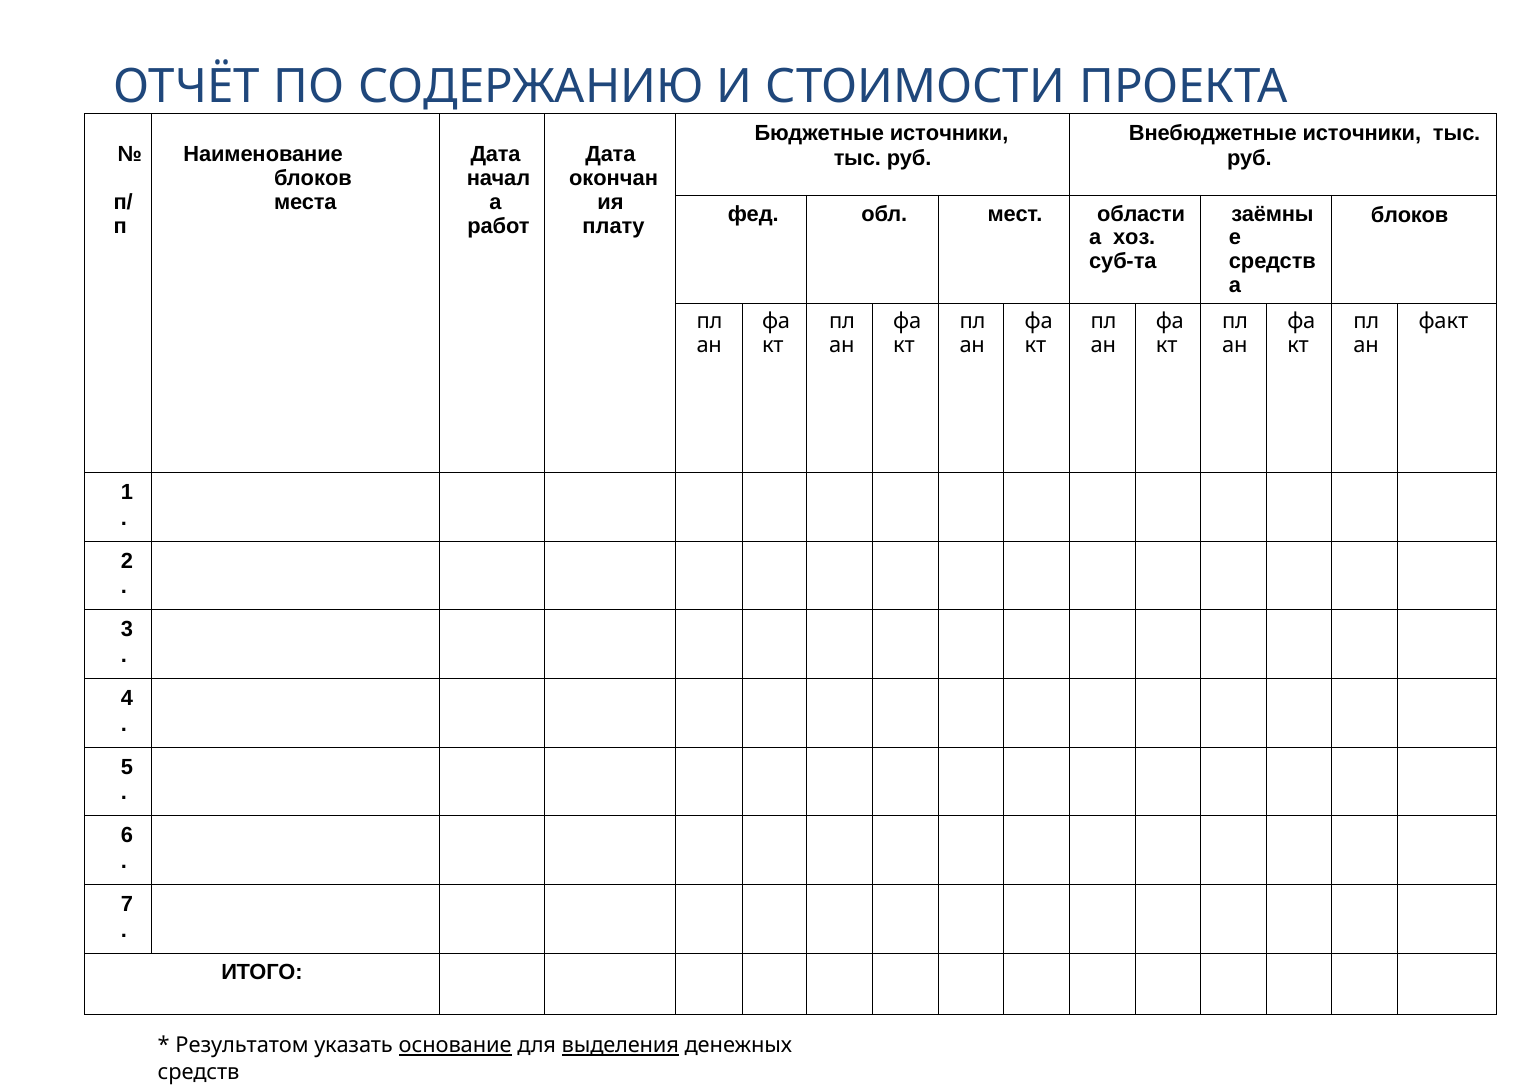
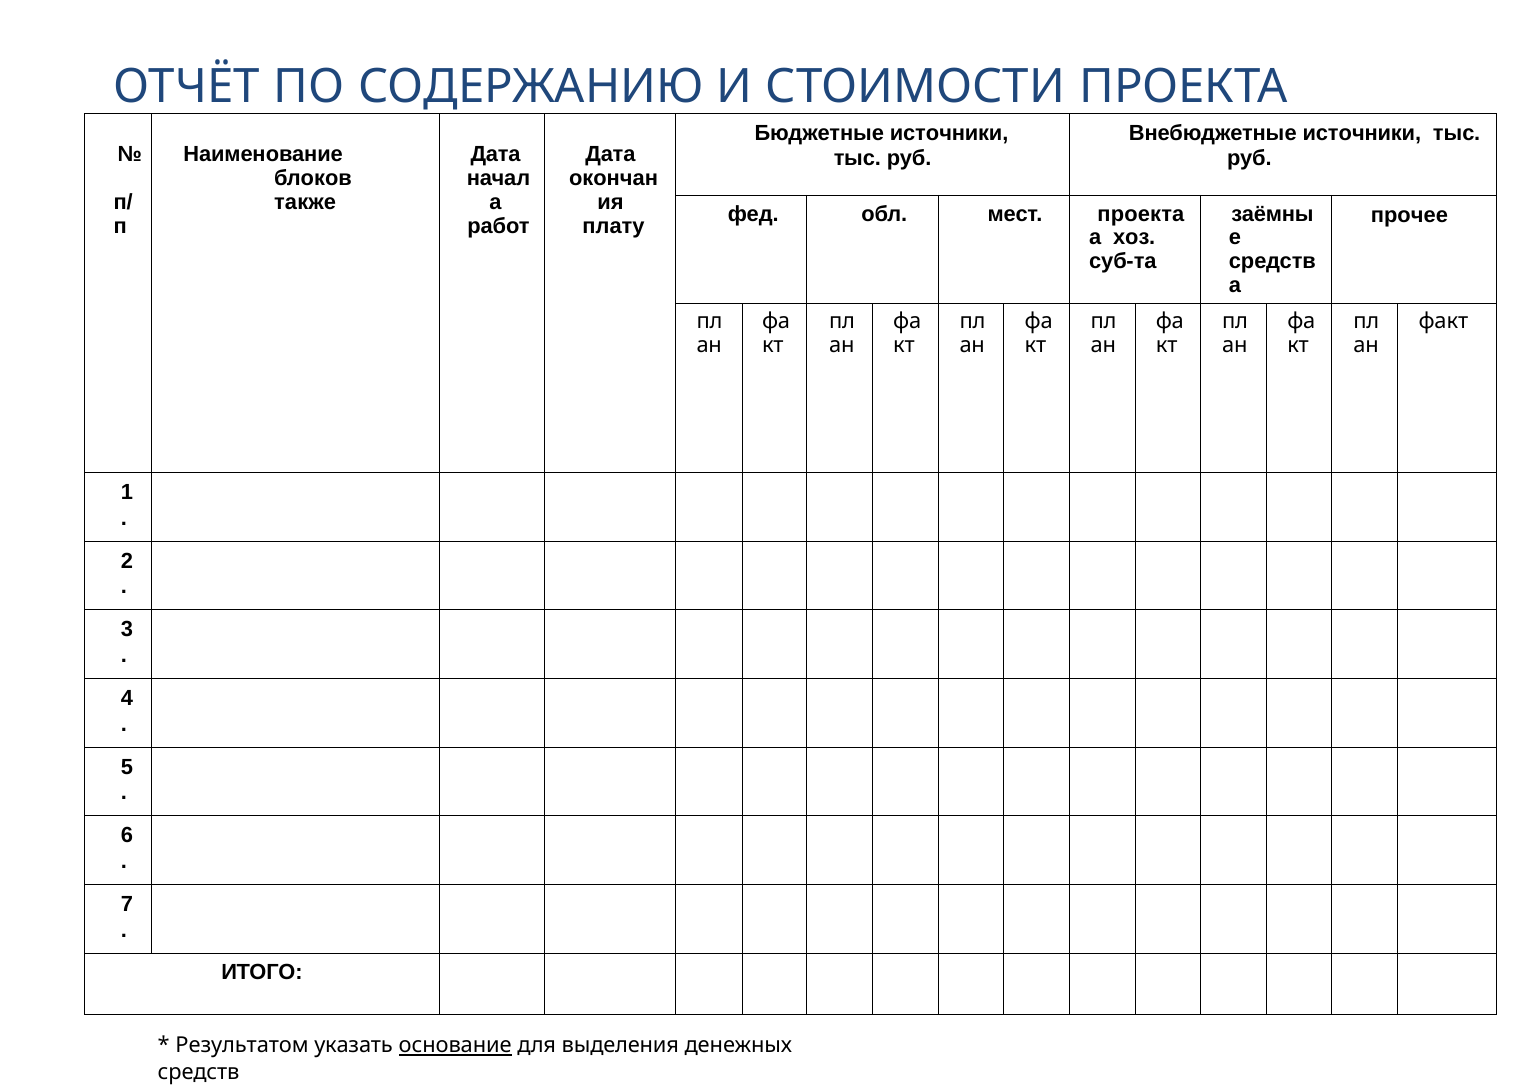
места: места -> также
мест области: области -> проекта
блоков at (1410, 215): блоков -> прочее
выделения underline: present -> none
